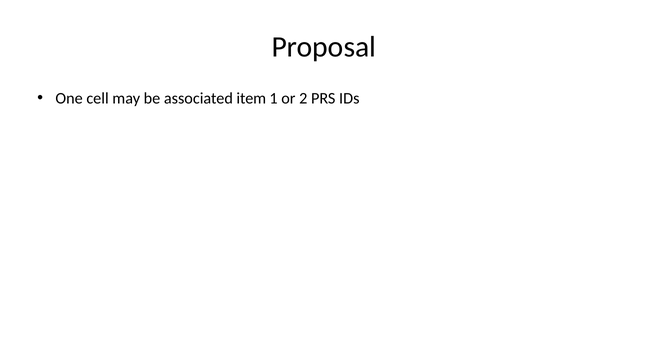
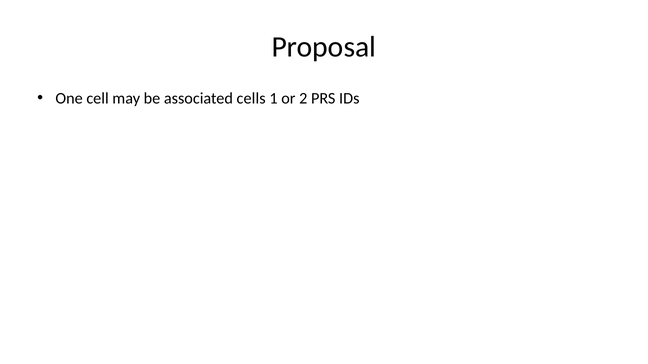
item: item -> cells
